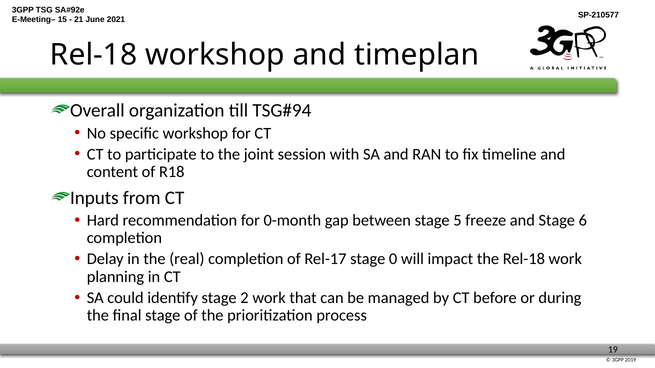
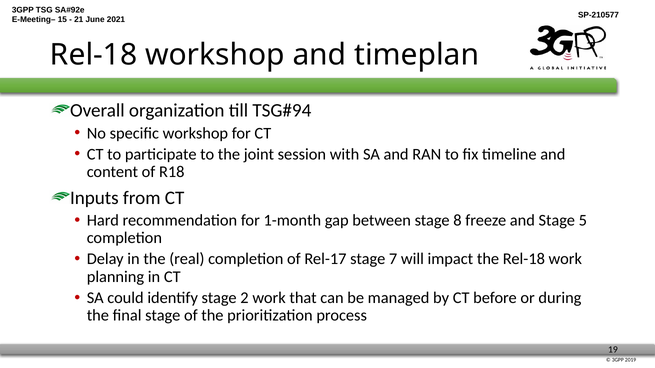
0-month: 0-month -> 1-month
5: 5 -> 8
6: 6 -> 5
0: 0 -> 7
